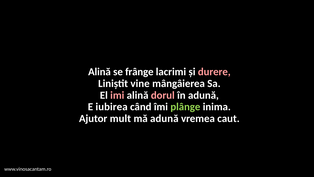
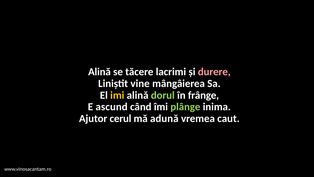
frânge: frânge -> tăcere
imi colour: pink -> yellow
dorul colour: pink -> light green
în adună: adună -> frânge
iubirea: iubirea -> ascund
mult: mult -> cerul
